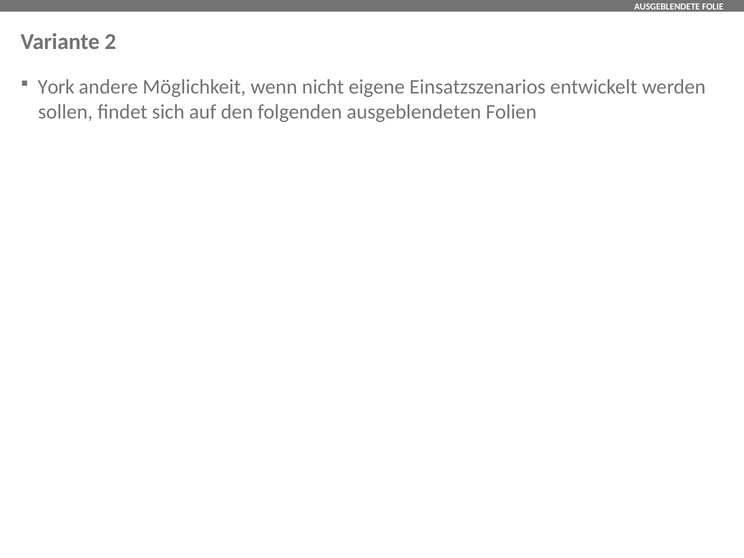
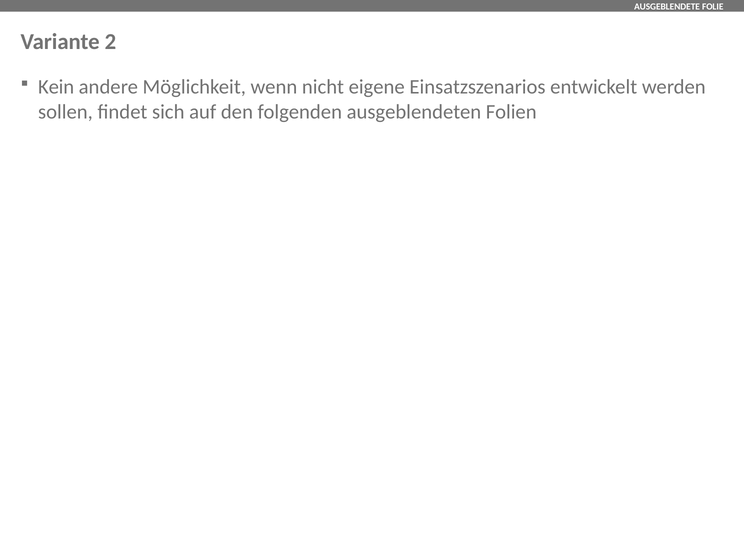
York: York -> Kein
